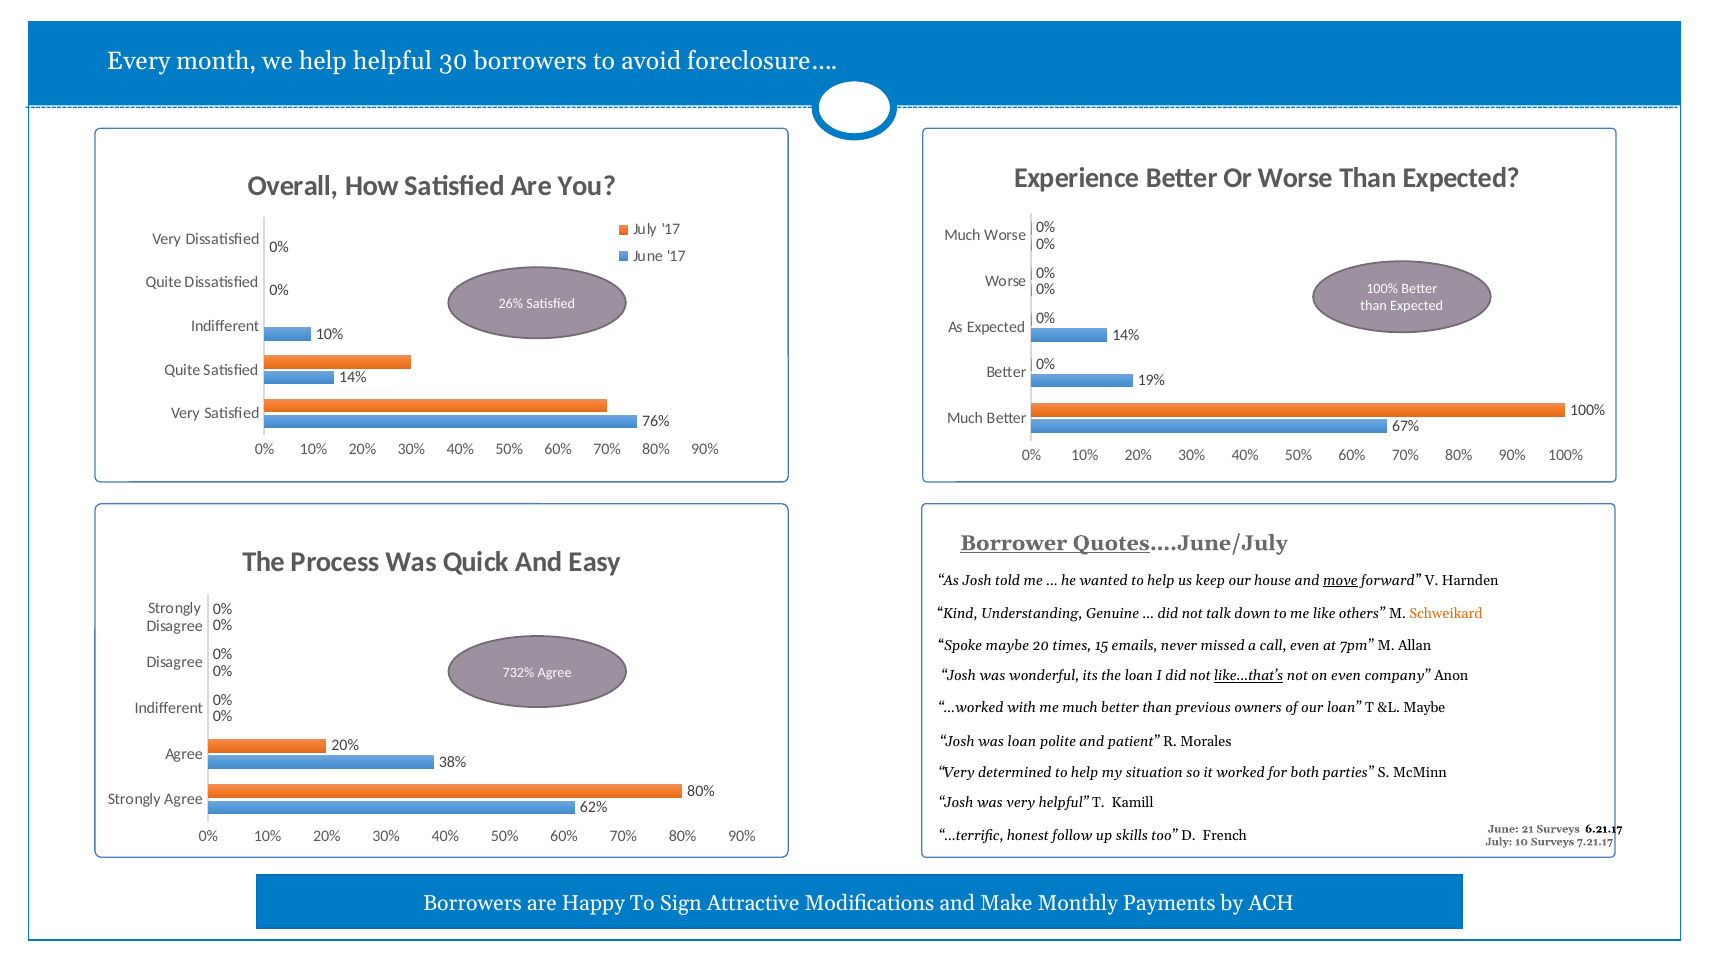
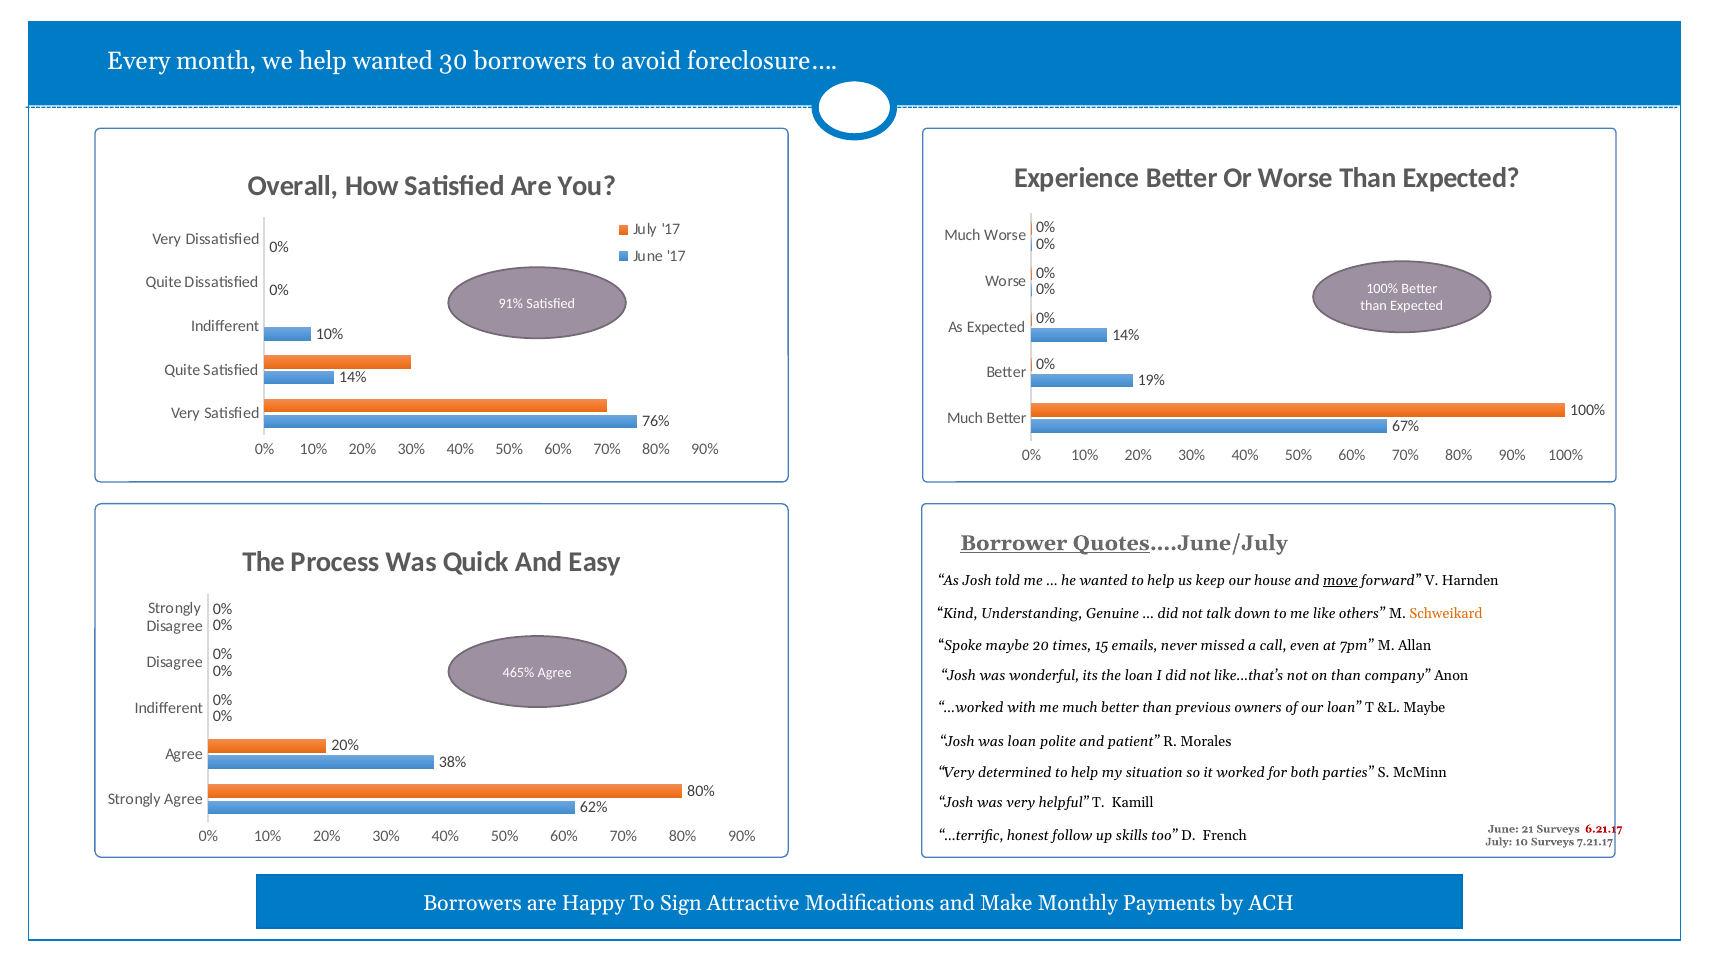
help helpful: helpful -> wanted
26%: 26% -> 91%
732%: 732% -> 465%
like...that’s underline: present -> none
on even: even -> than
6.21.17 colour: black -> red
